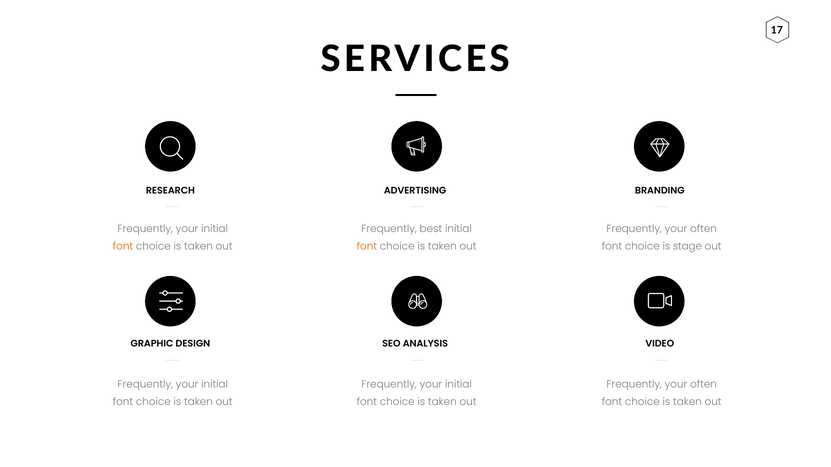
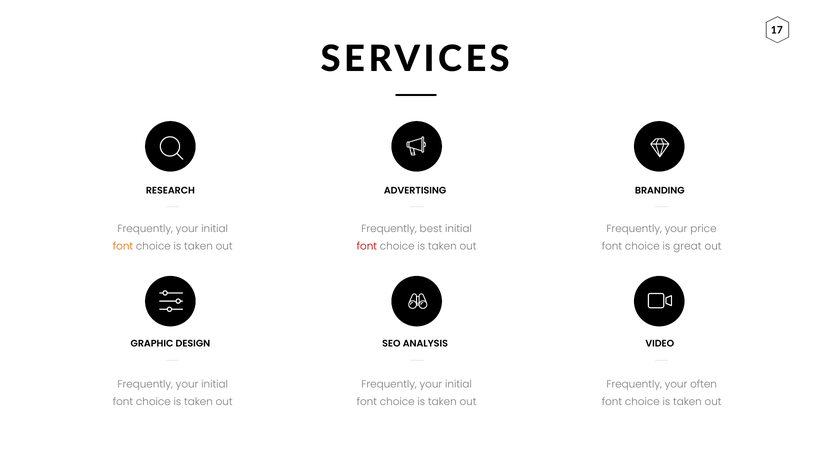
often at (704, 229): often -> price
font at (367, 246) colour: orange -> red
stage: stage -> great
